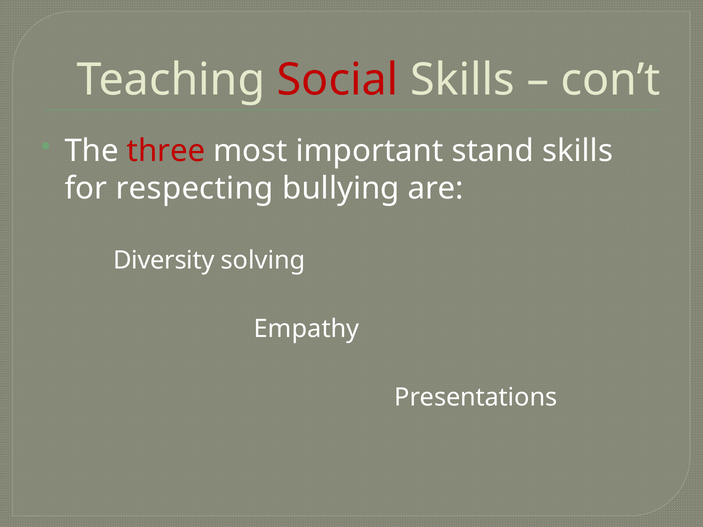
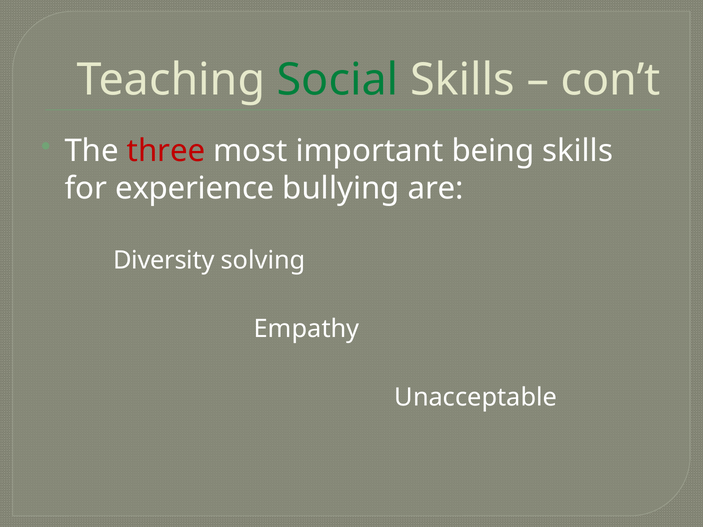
Social colour: red -> green
stand: stand -> being
respecting: respecting -> experience
Presentations: Presentations -> Unacceptable
